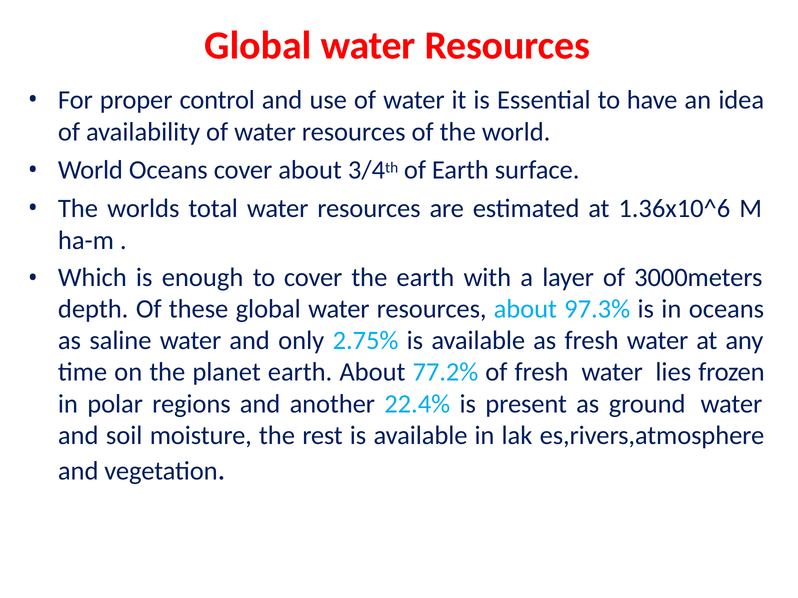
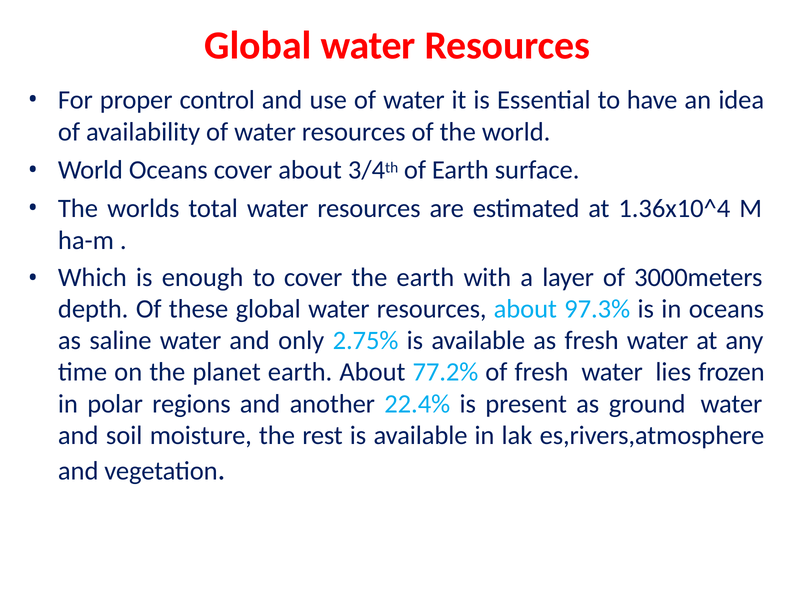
1.36x10^6: 1.36x10^6 -> 1.36x10^4
